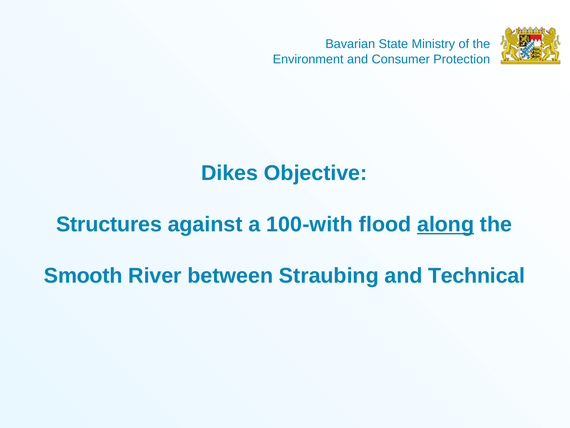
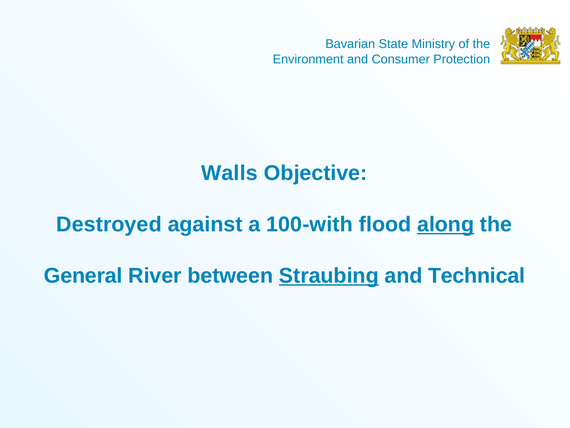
Dikes: Dikes -> Walls
Structures: Structures -> Destroyed
Smooth: Smooth -> General
Straubing underline: none -> present
